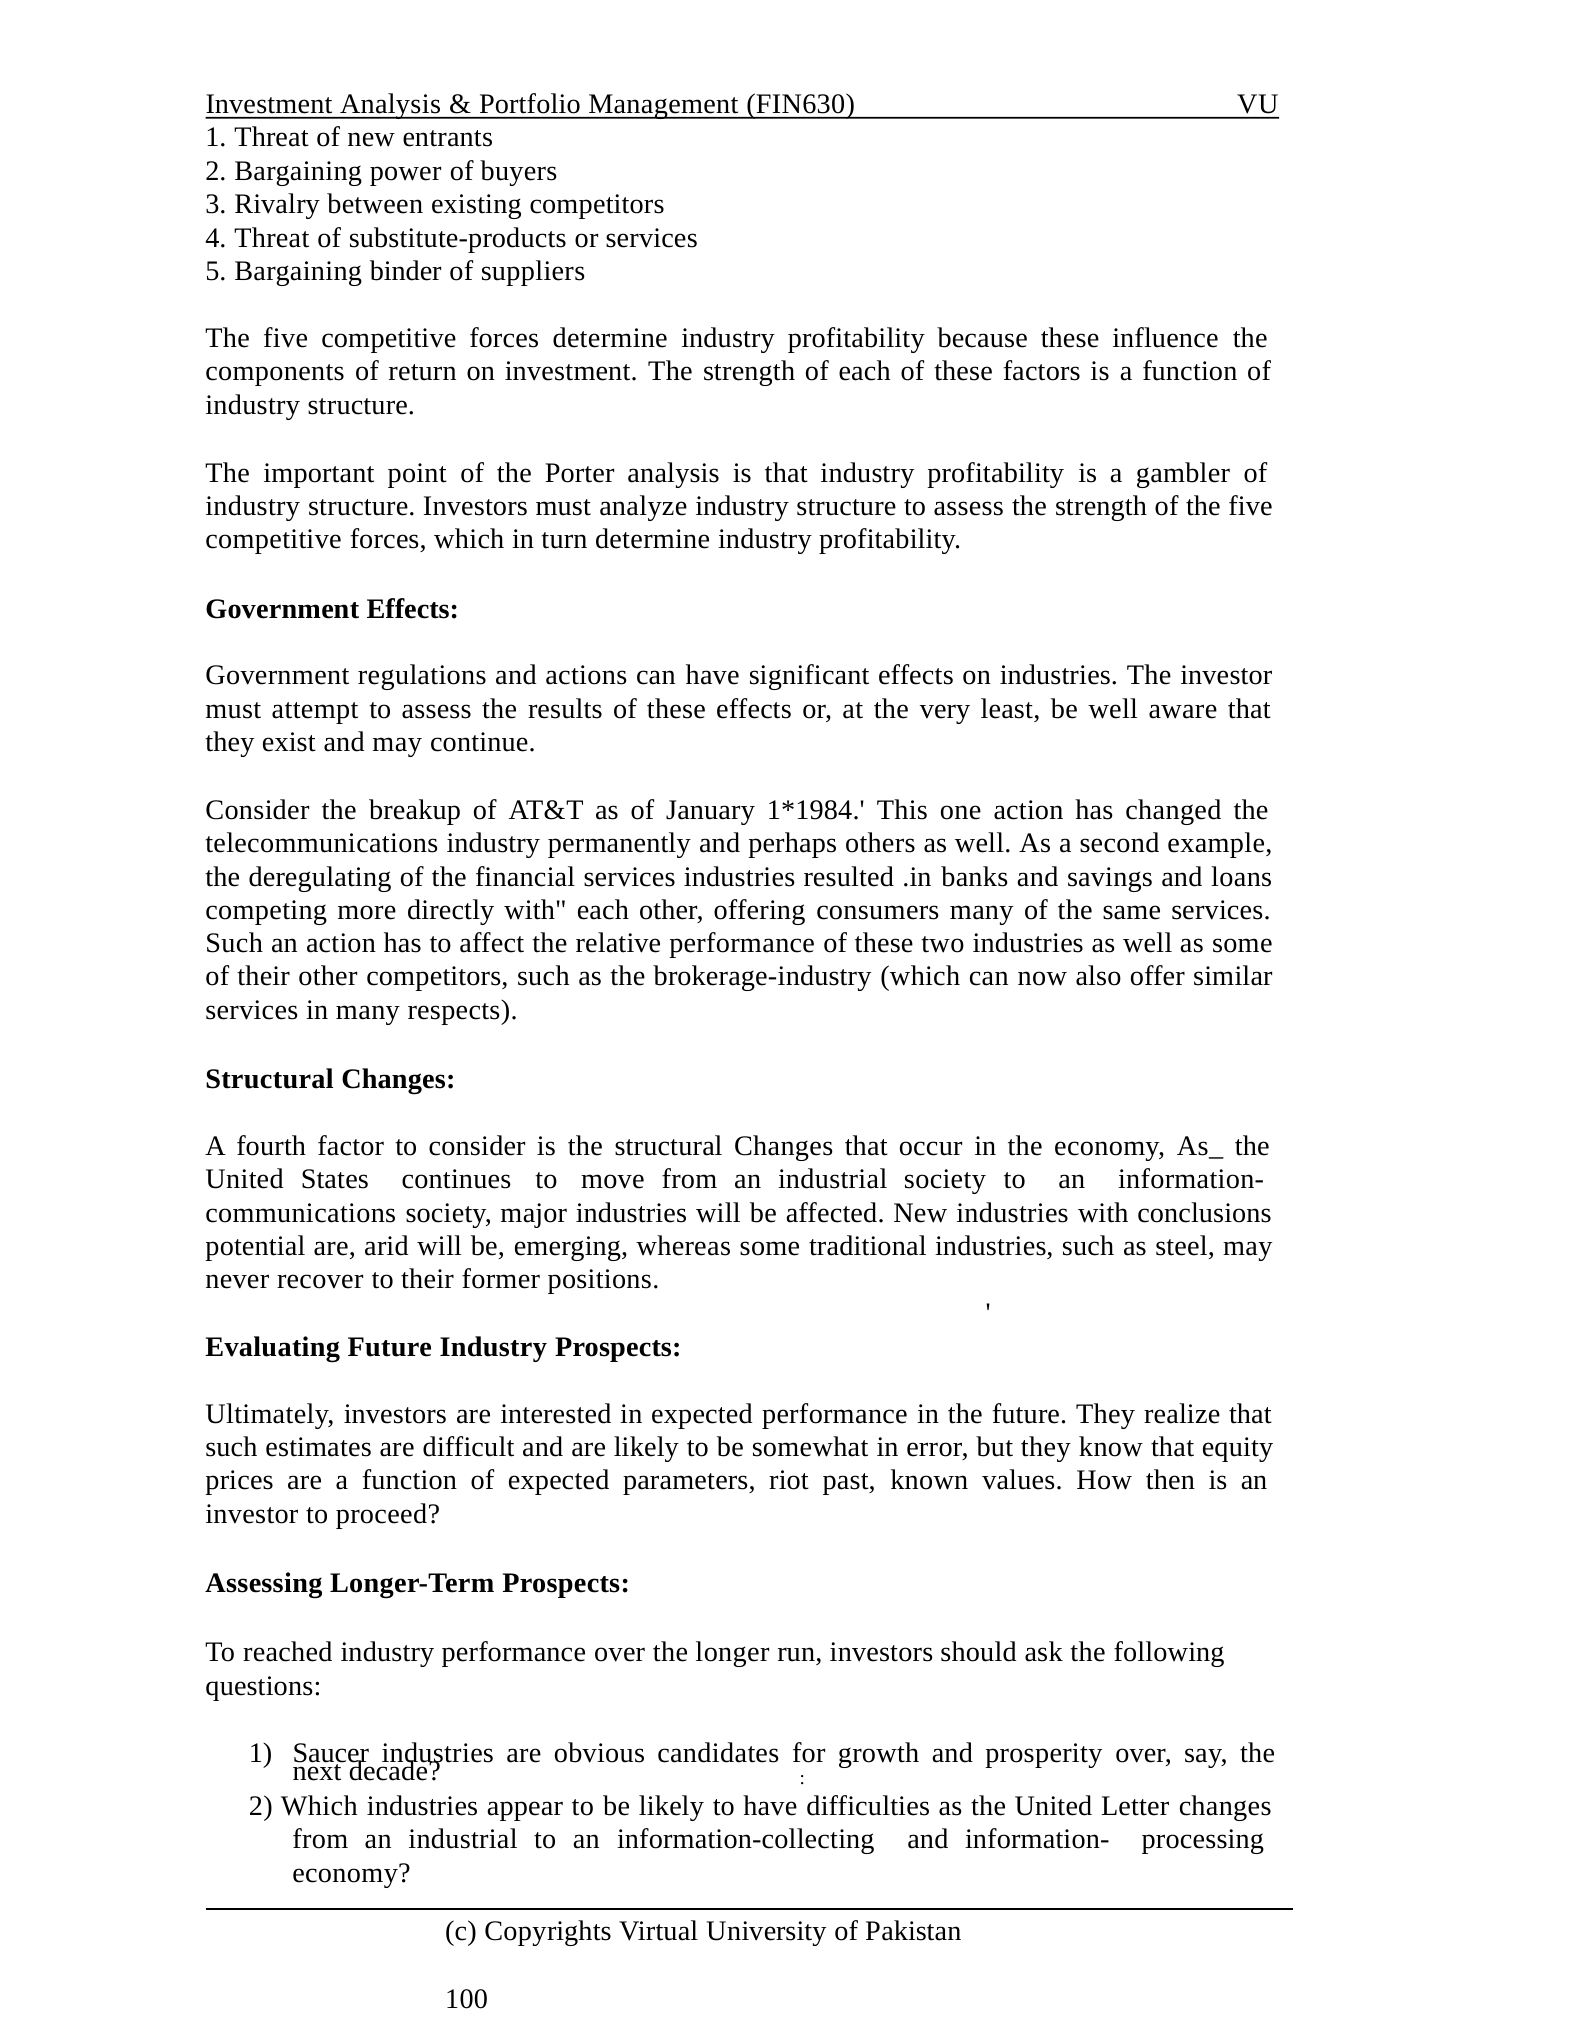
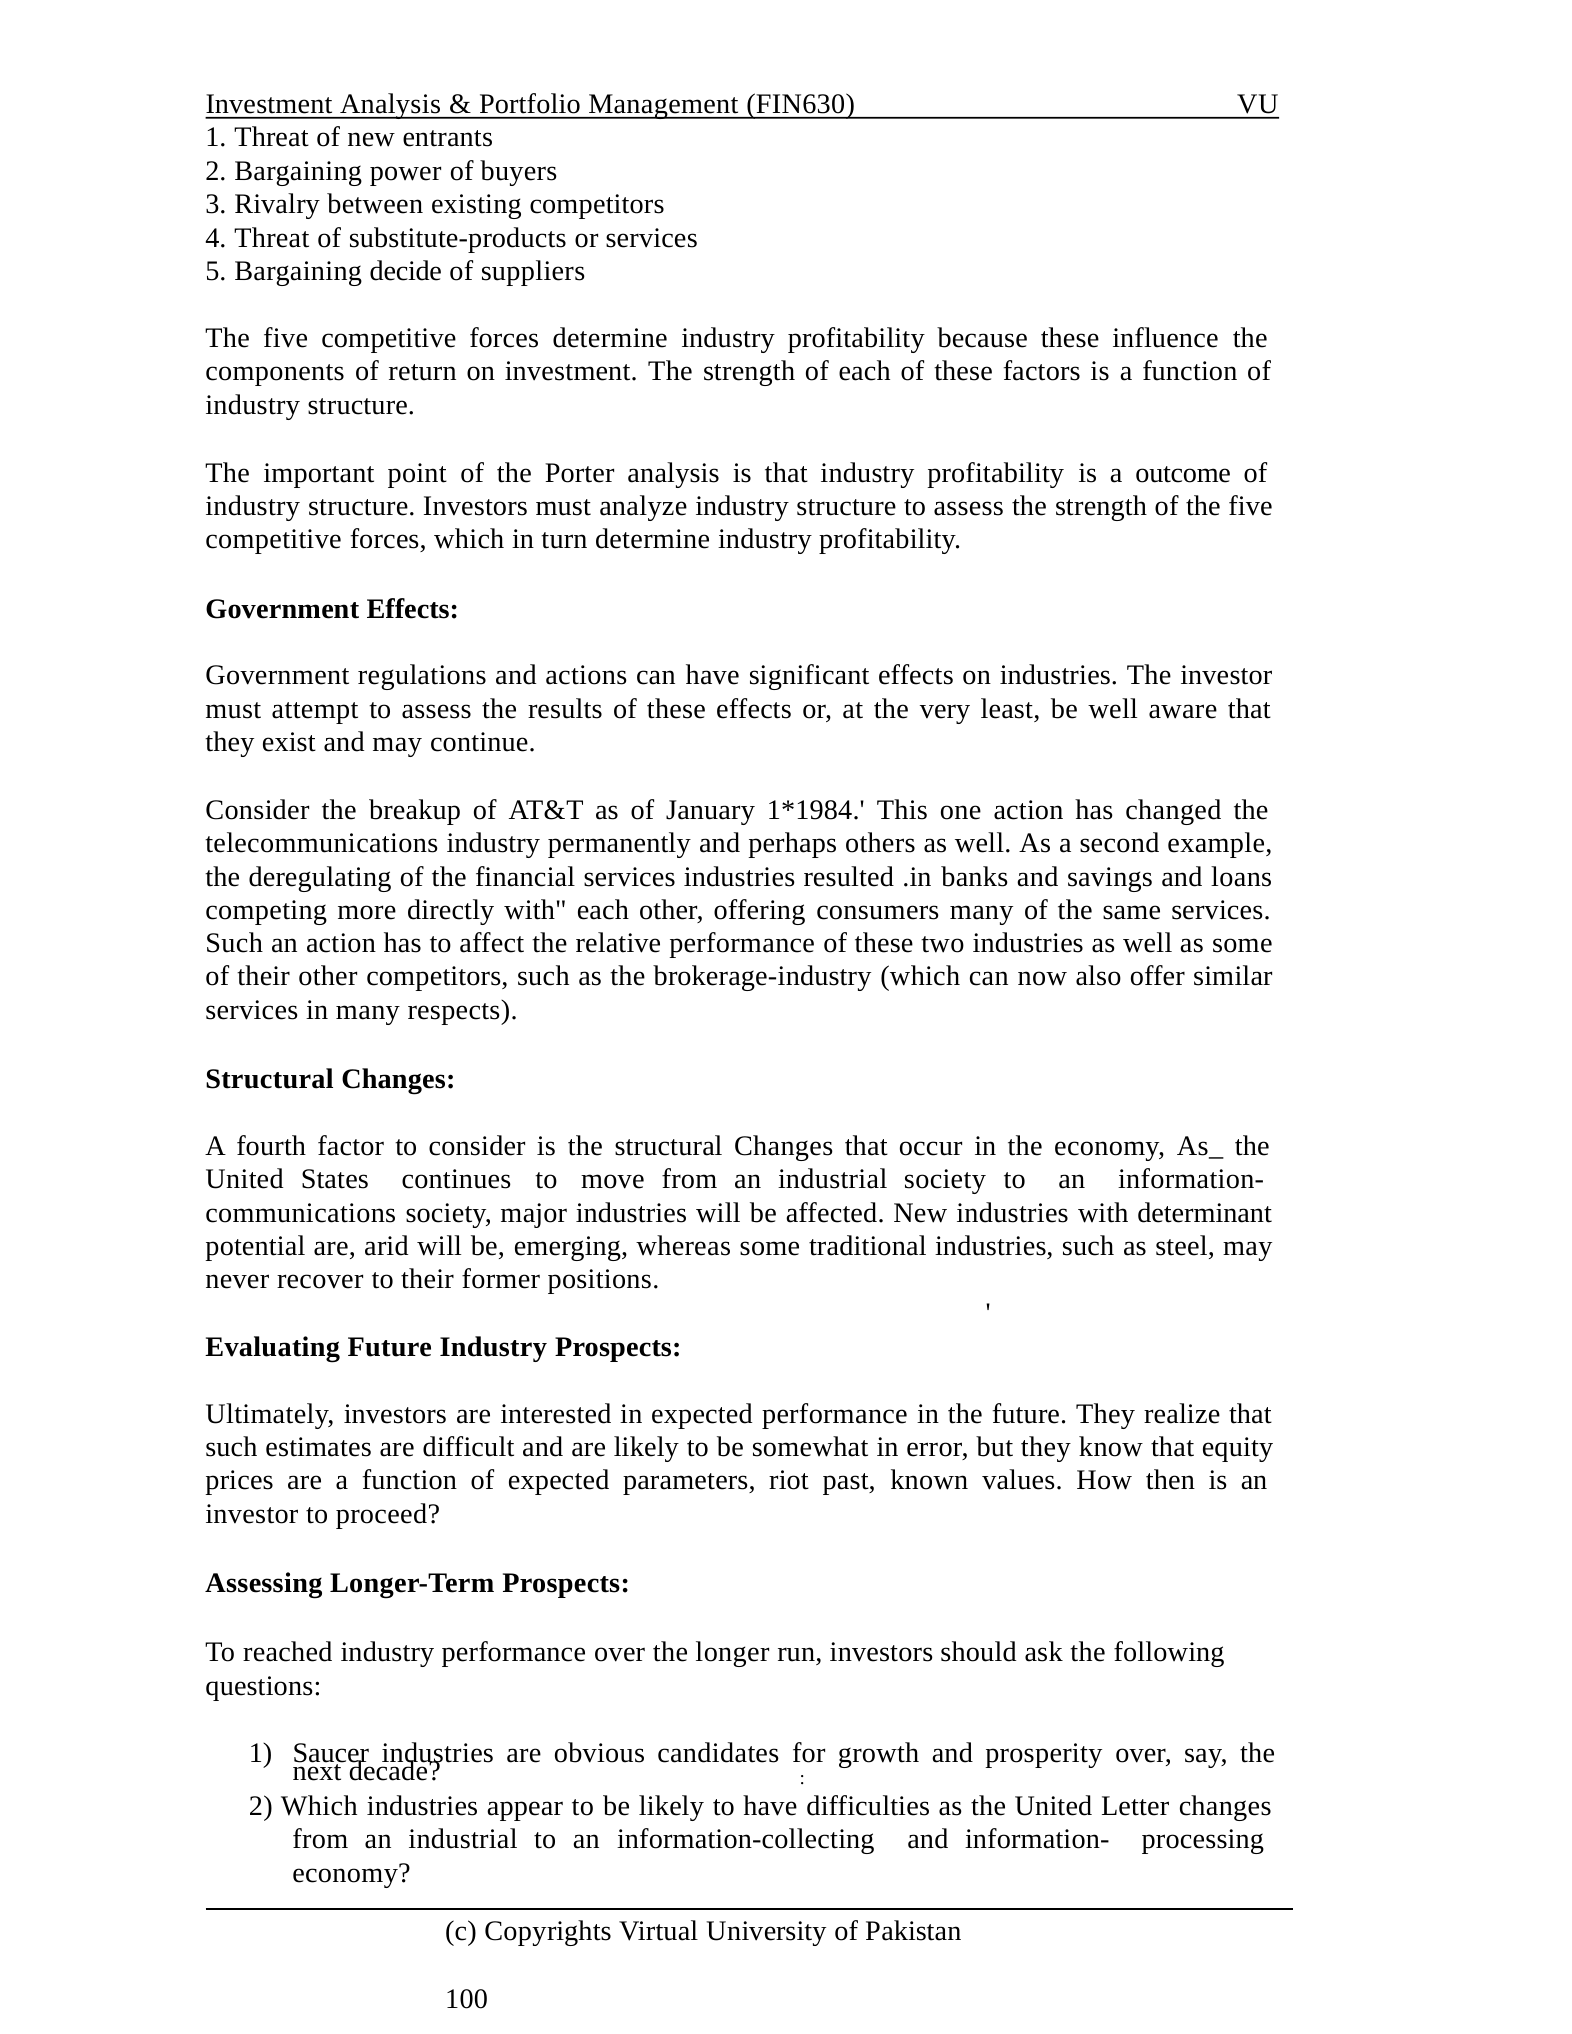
binder: binder -> decide
gambler: gambler -> outcome
conclusions: conclusions -> determinant
